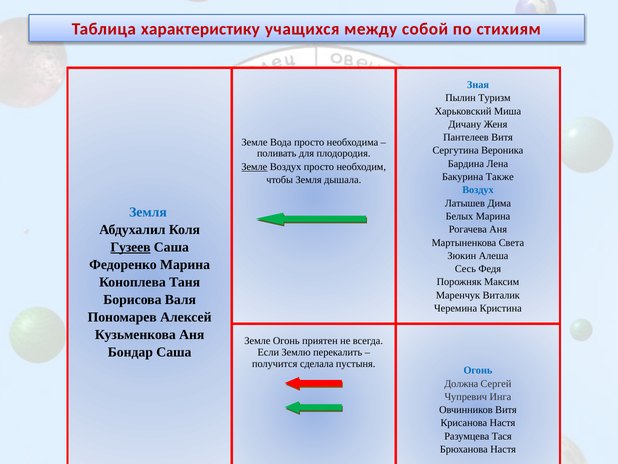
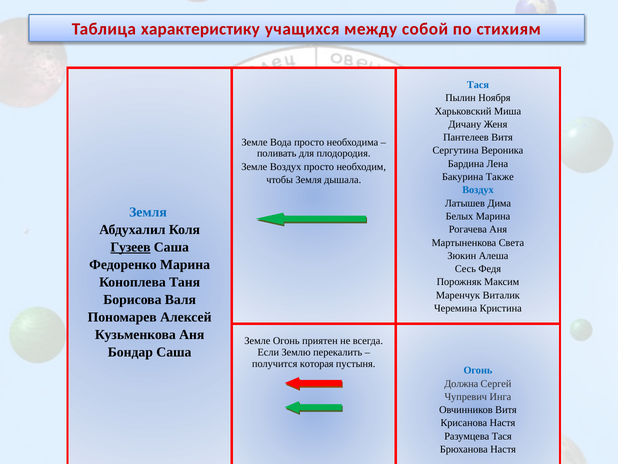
Зная at (478, 85): Зная -> Тася
Туризм: Туризм -> Ноября
Земле at (254, 167) underline: present -> none
сделала: сделала -> которая
